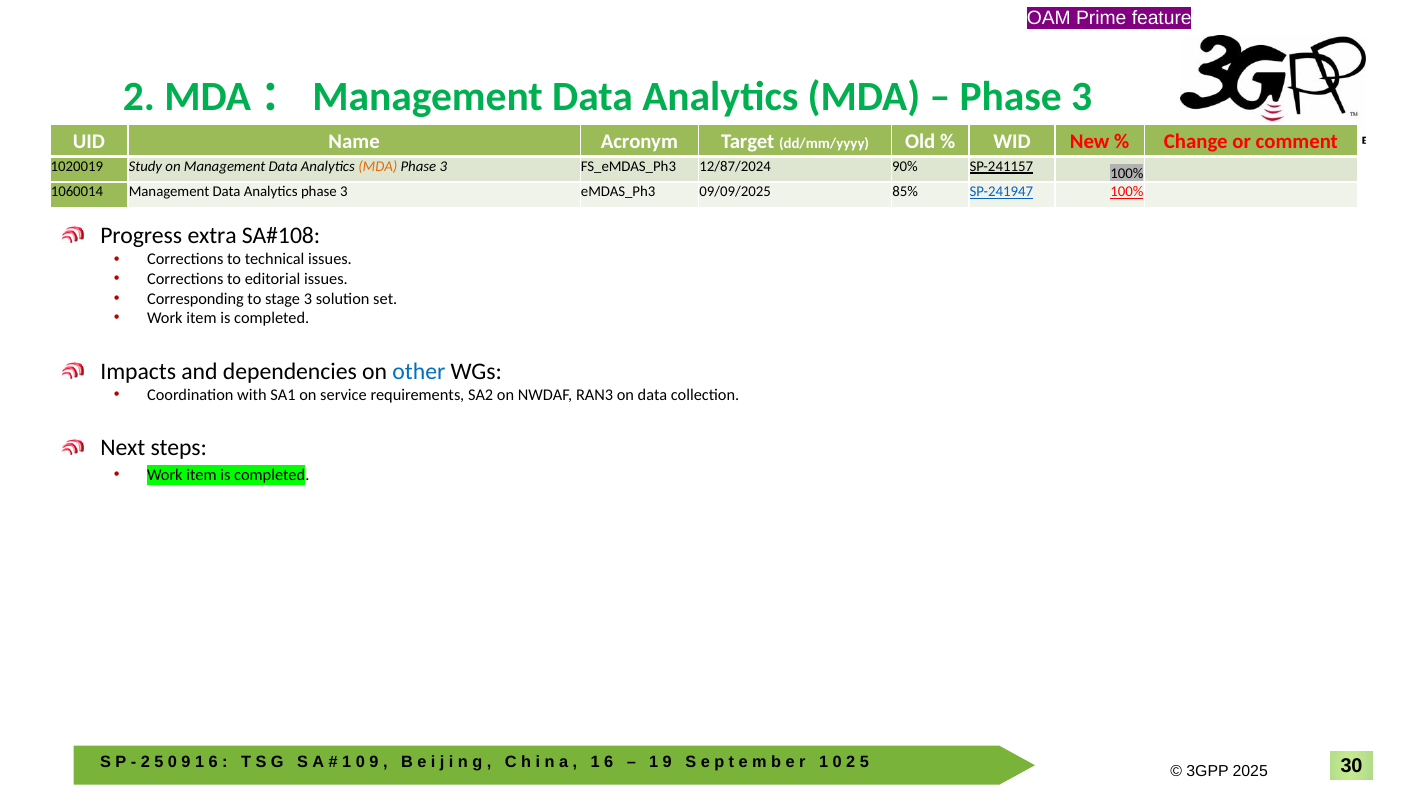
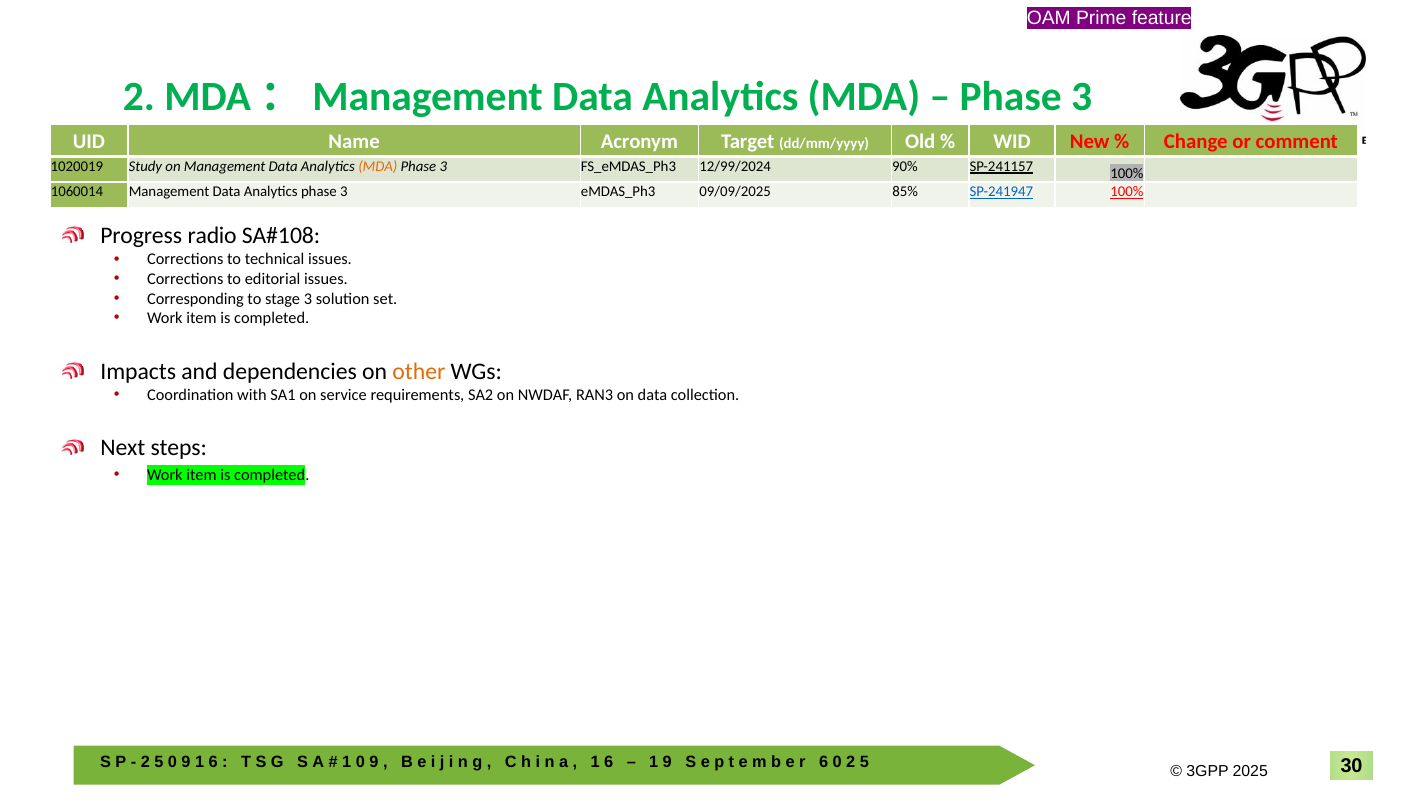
12/87/2024: 12/87/2024 -> 12/99/2024
extra: extra -> radio
other colour: blue -> orange
1 at (824, 761): 1 -> 6
